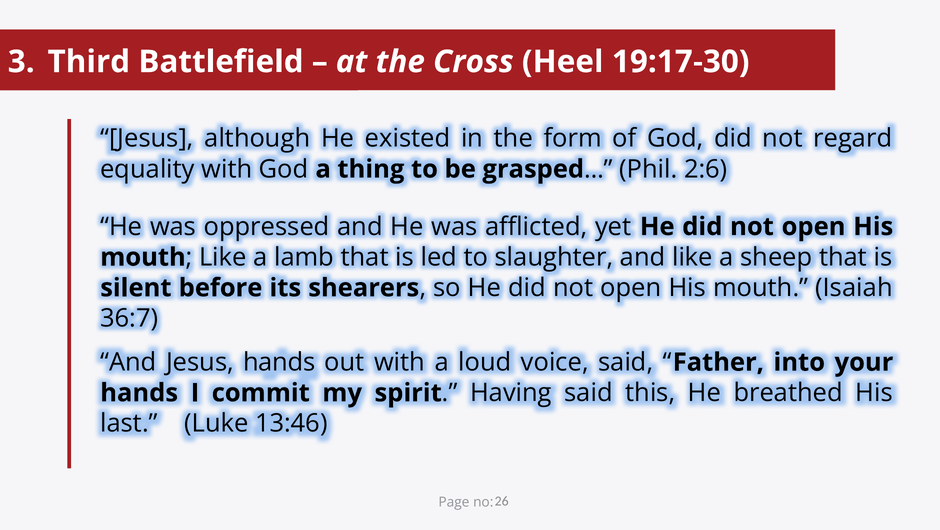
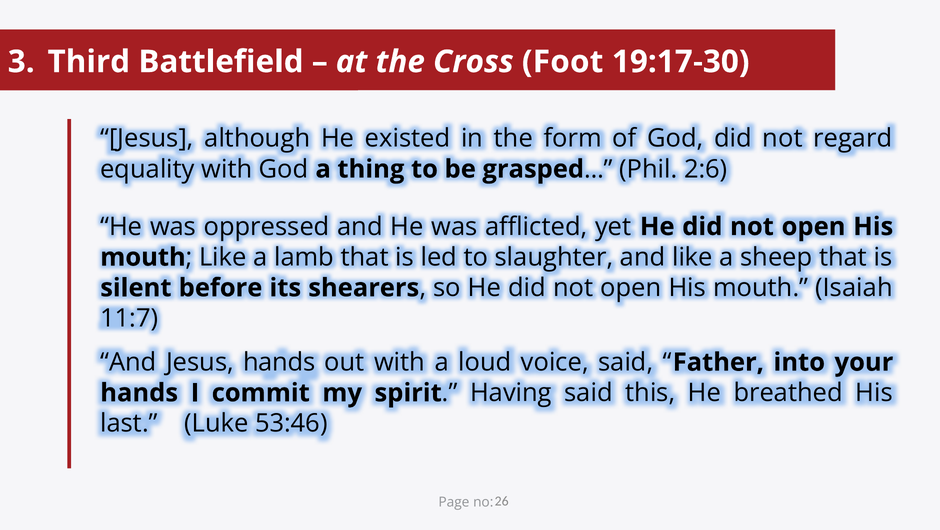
Heel: Heel -> Foot
36:7: 36:7 -> 11:7
13:46: 13:46 -> 53:46
